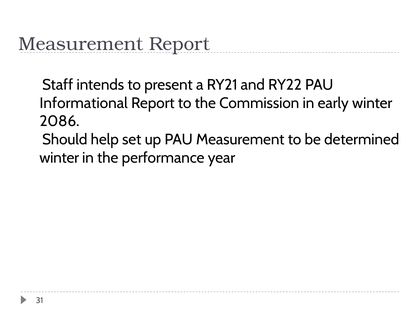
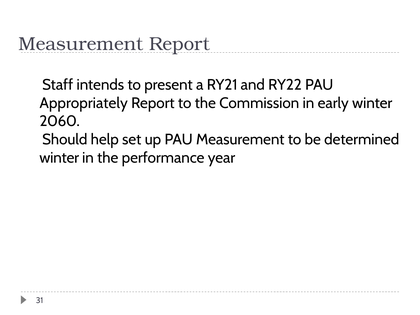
Informational: Informational -> Appropriately
2086: 2086 -> 2060
